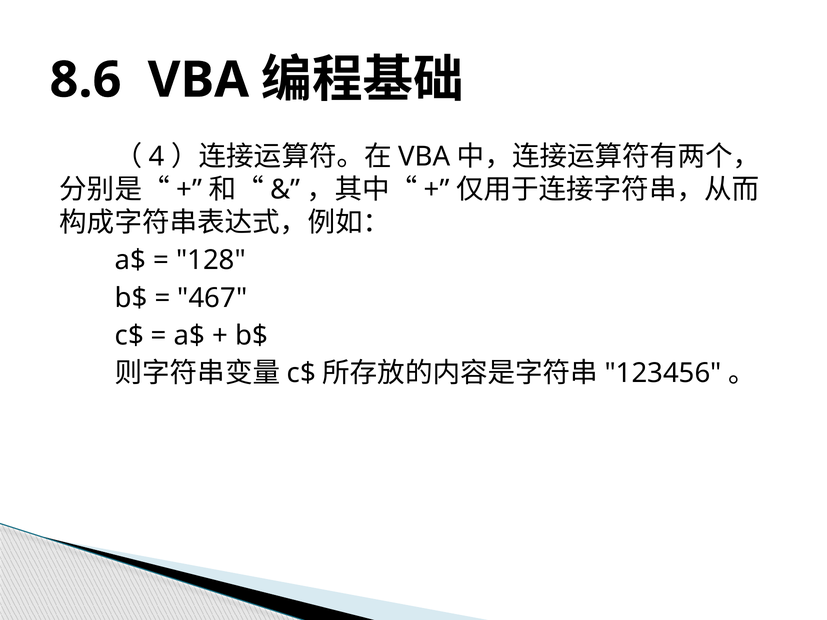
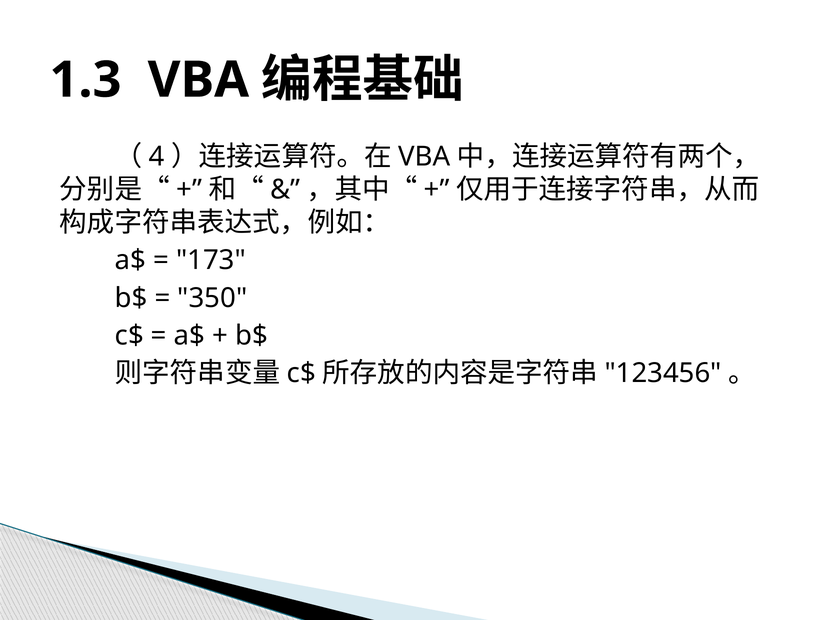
8.6: 8.6 -> 1.3
128: 128 -> 173
467: 467 -> 350
